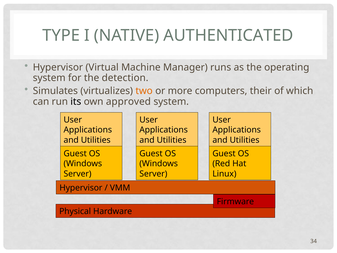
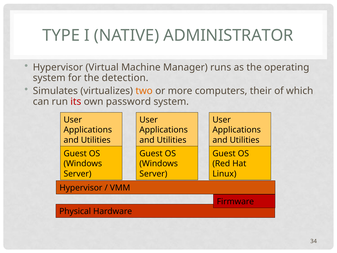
AUTHENTICATED: AUTHENTICATED -> ADMINISTRATOR
its colour: black -> red
approved: approved -> password
